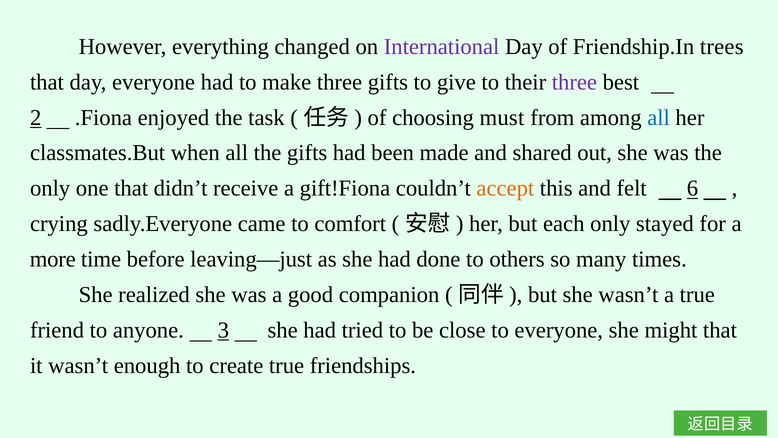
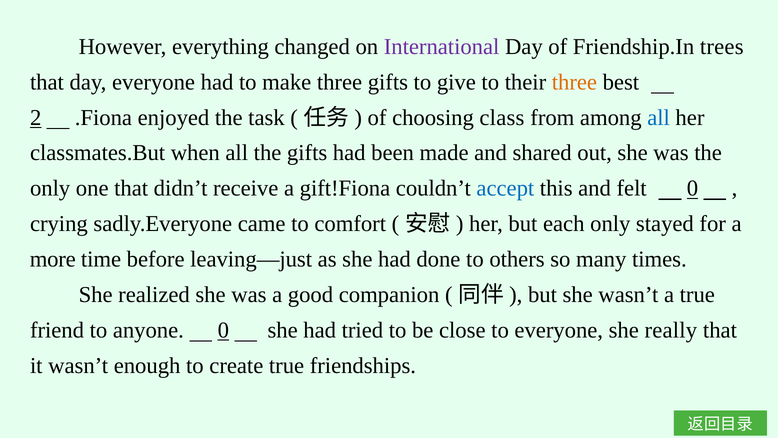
three at (574, 82) colour: purple -> orange
must: must -> class
accept colour: orange -> blue
felt 6: 6 -> 0
anyone 3: 3 -> 0
might: might -> really
